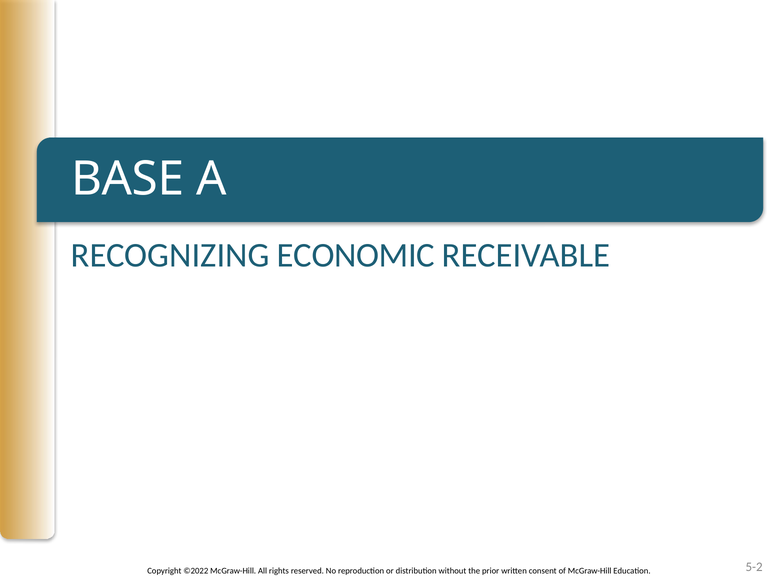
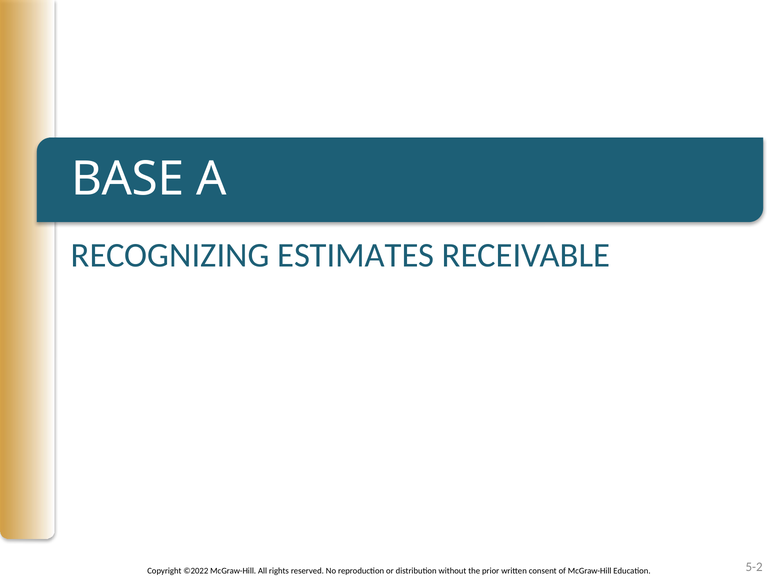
ECONOMIC: ECONOMIC -> ESTIMATES
